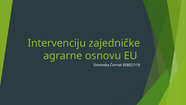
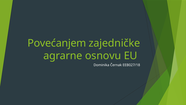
Intervenciju: Intervenciju -> Povećanjem
